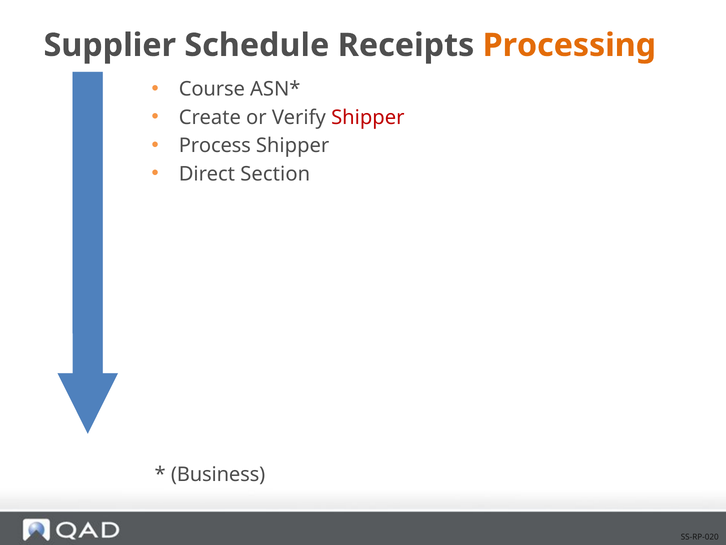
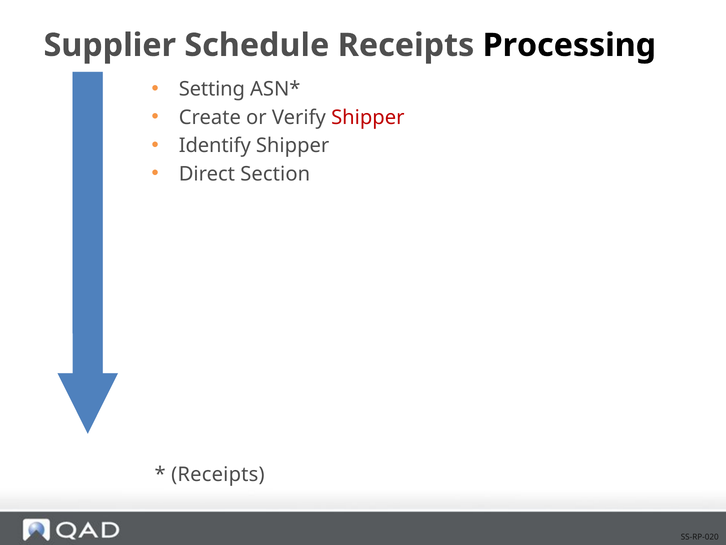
Processing colour: orange -> black
Course: Course -> Setting
Process: Process -> Identify
Business at (218, 474): Business -> Receipts
